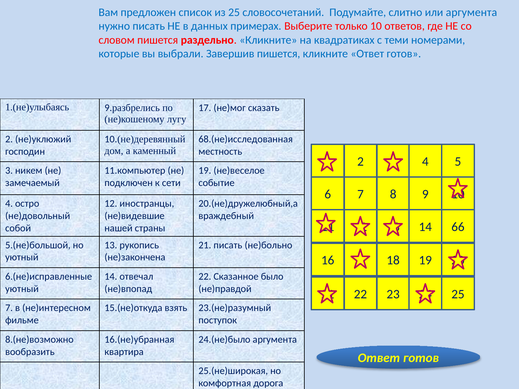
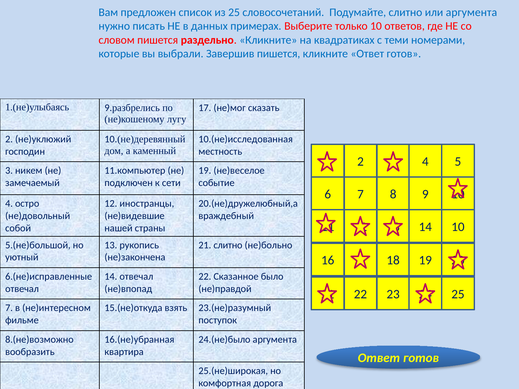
68.(не)исследованная: 68.(не)исследованная -> 10.(не)исследованная
14 66: 66 -> 10
21 писать: писать -> слитно
уютный at (22, 289): уютный -> отвечал
